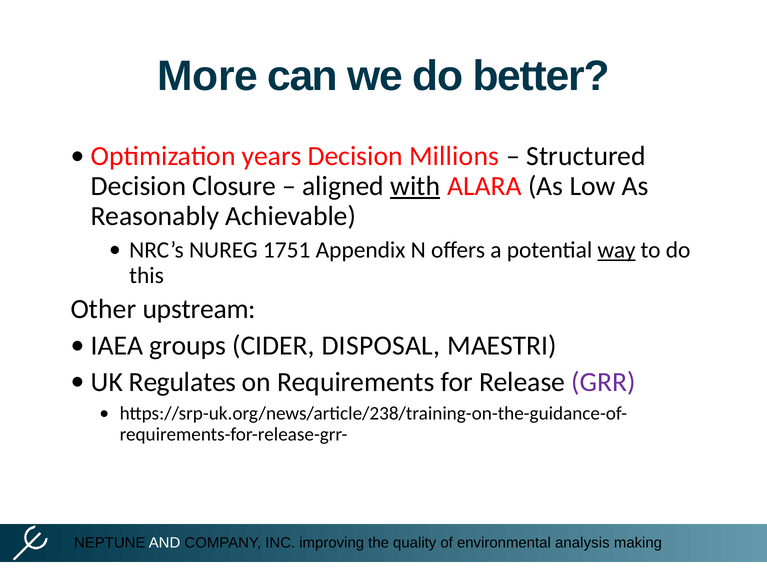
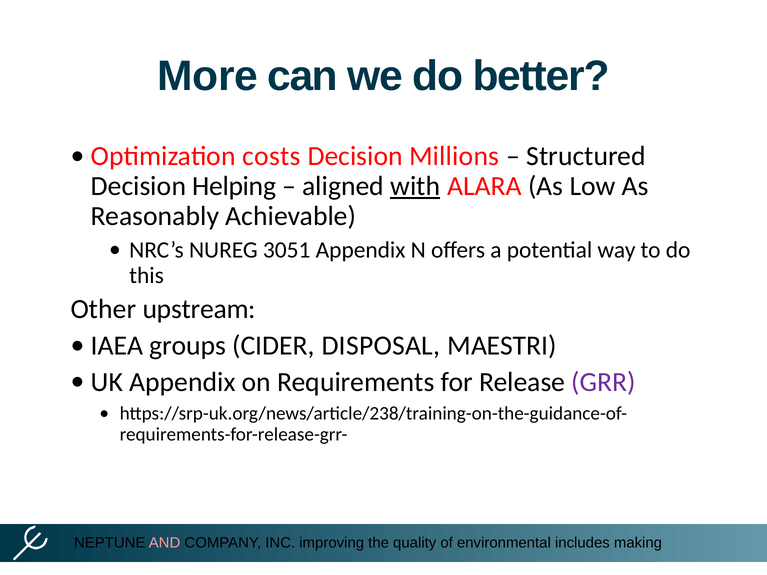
years: years -> costs
Closure: Closure -> Helping
1751: 1751 -> 3051
way underline: present -> none
UK Regulates: Regulates -> Appendix
AND colour: white -> pink
analysis: analysis -> includes
